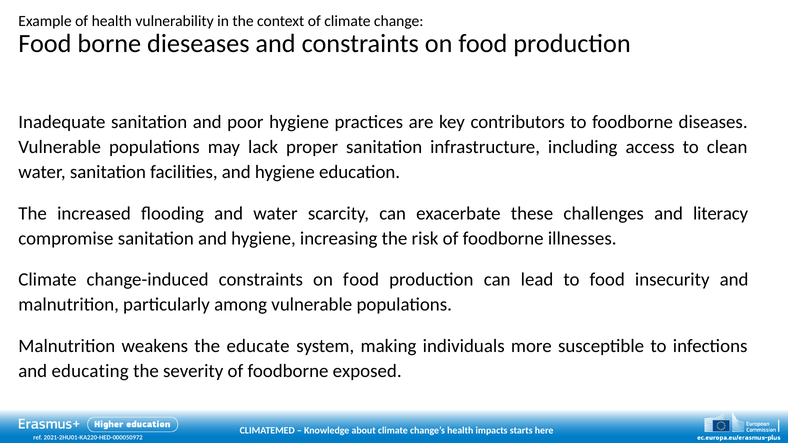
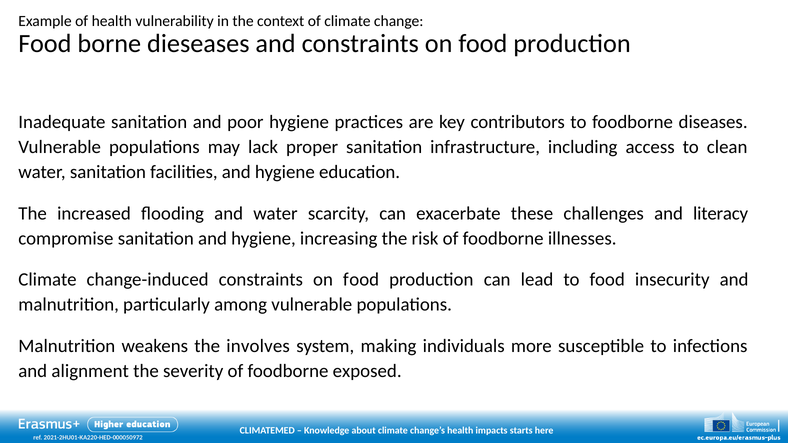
educate: educate -> involves
educating: educating -> alignment
